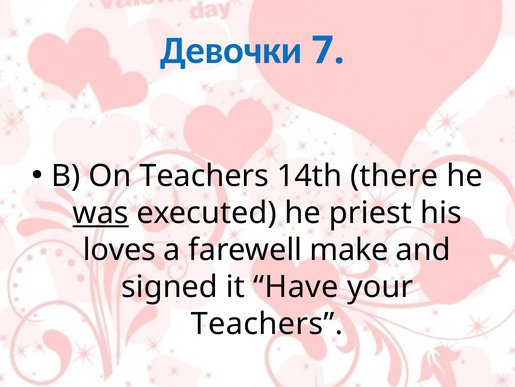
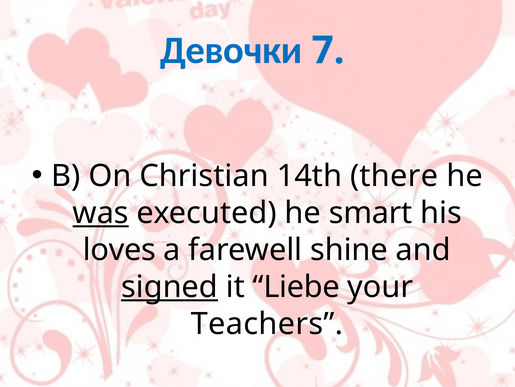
On Teachers: Teachers -> Christian
priest: priest -> smart
make: make -> shine
signed underline: none -> present
Have: Have -> Liebe
